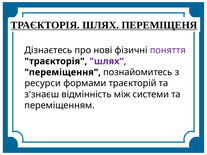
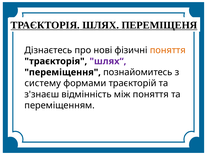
поняття at (168, 50) colour: purple -> orange
ресурси: ресурси -> систему
між системи: системи -> поняття
